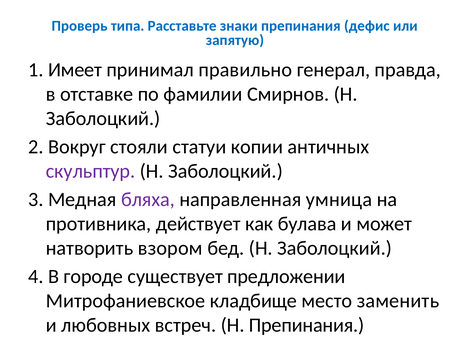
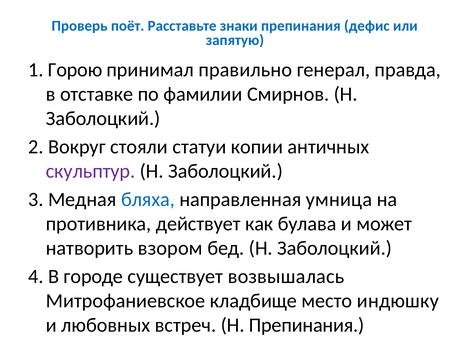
типа: типа -> поёт
Имеет: Имеет -> Горою
бляха colour: purple -> blue
предложении: предложении -> возвышалась
заменить: заменить -> индюшку
